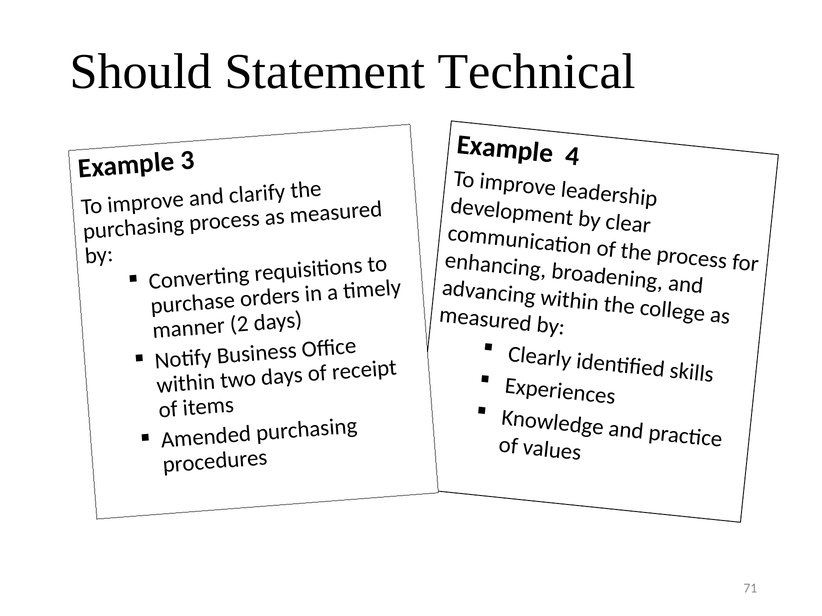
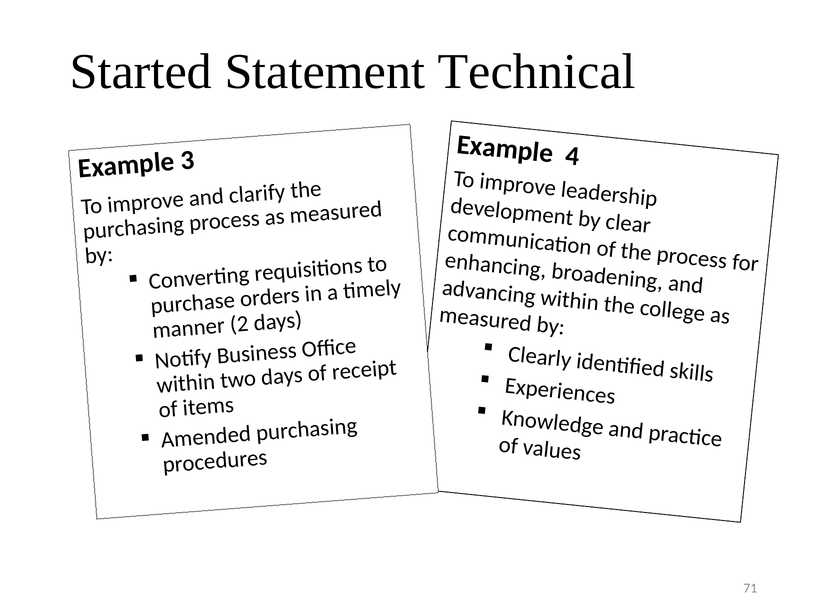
Should: Should -> Started
